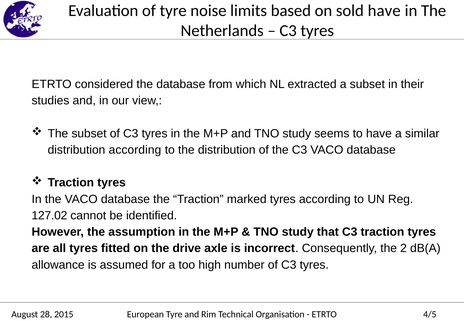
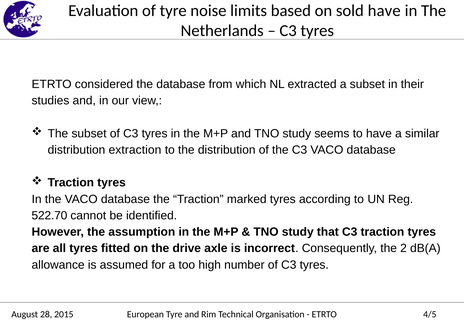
distribution according: according -> extraction
127.02: 127.02 -> 522.70
